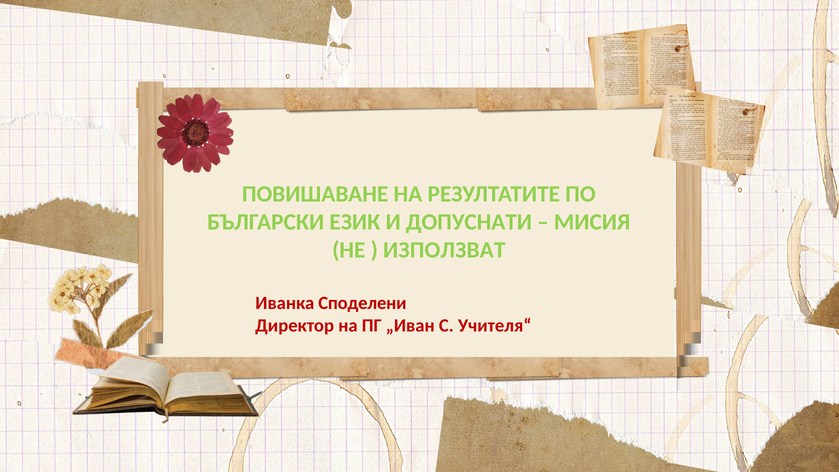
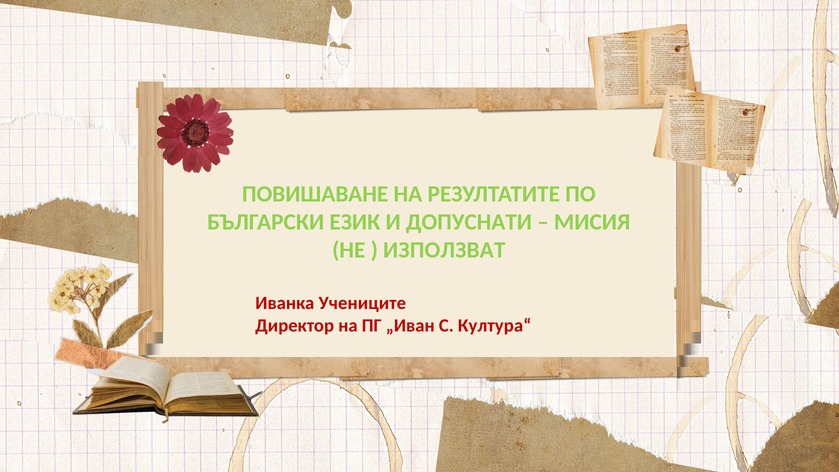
Споделени: Споделени -> Учениците
Учителя“: Учителя“ -> Култура“
